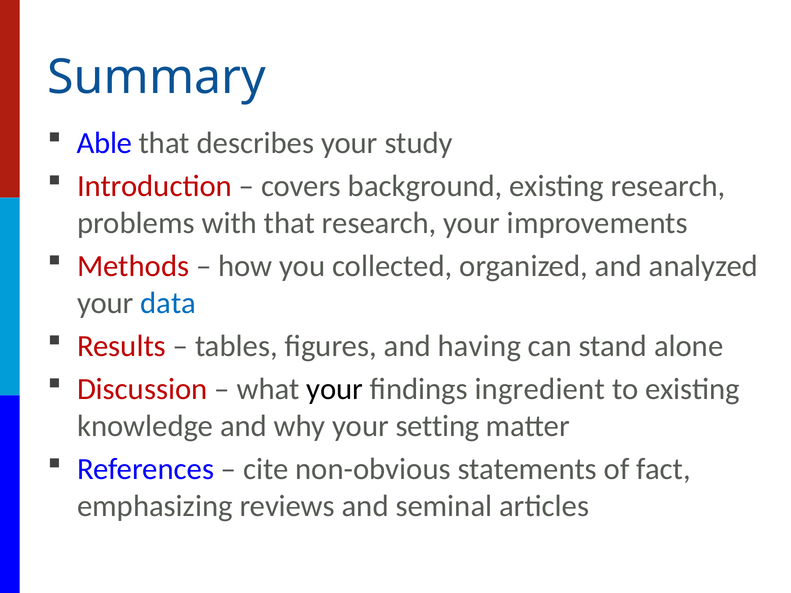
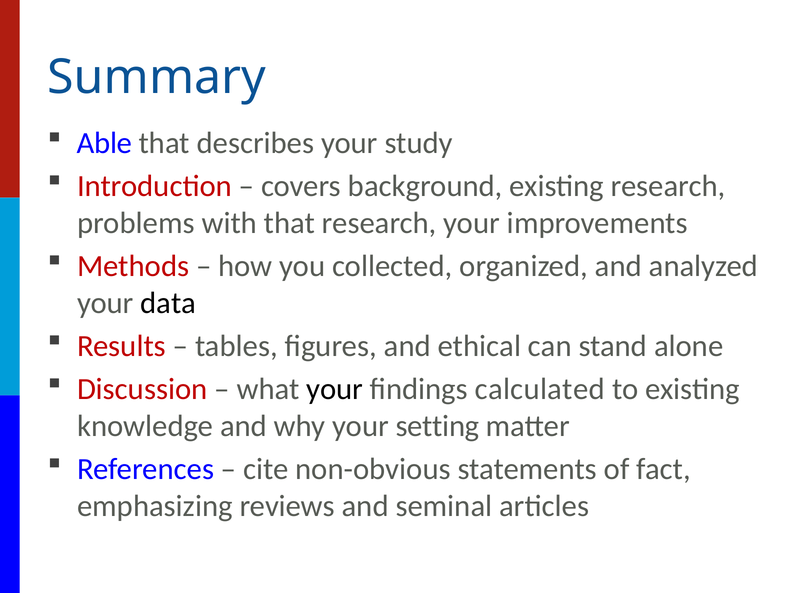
data colour: blue -> black
having: having -> ethical
ingredient: ingredient -> calculated
